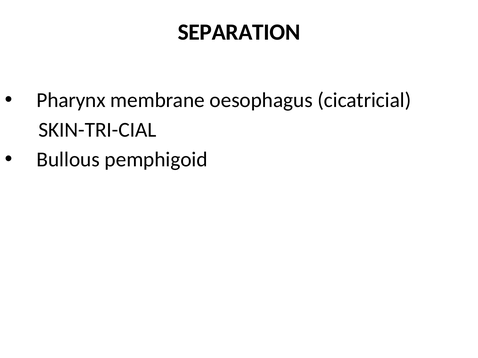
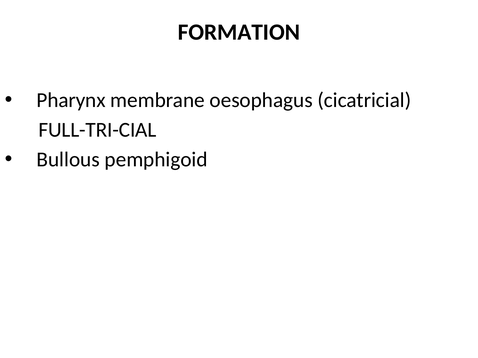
SEPARATION: SEPARATION -> FORMATION
SKIN-TRI-CIAL: SKIN-TRI-CIAL -> FULL-TRI-CIAL
